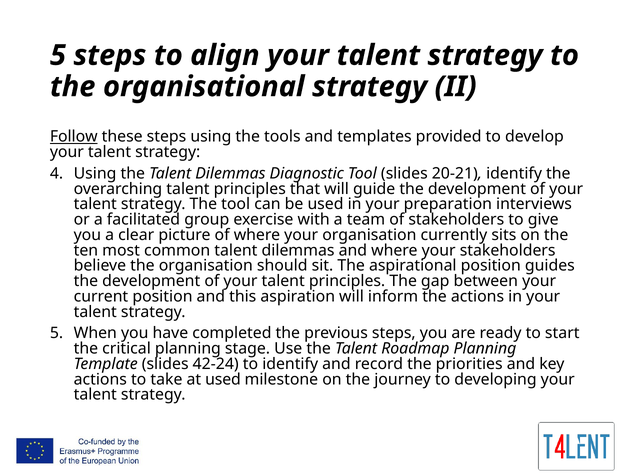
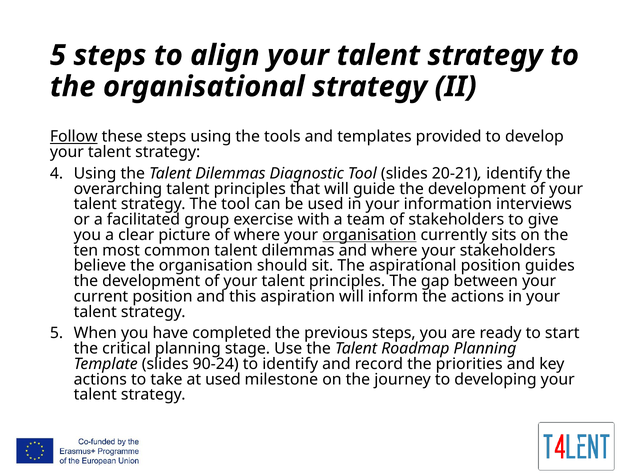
preparation: preparation -> information
organisation at (369, 235) underline: none -> present
42-24: 42-24 -> 90-24
